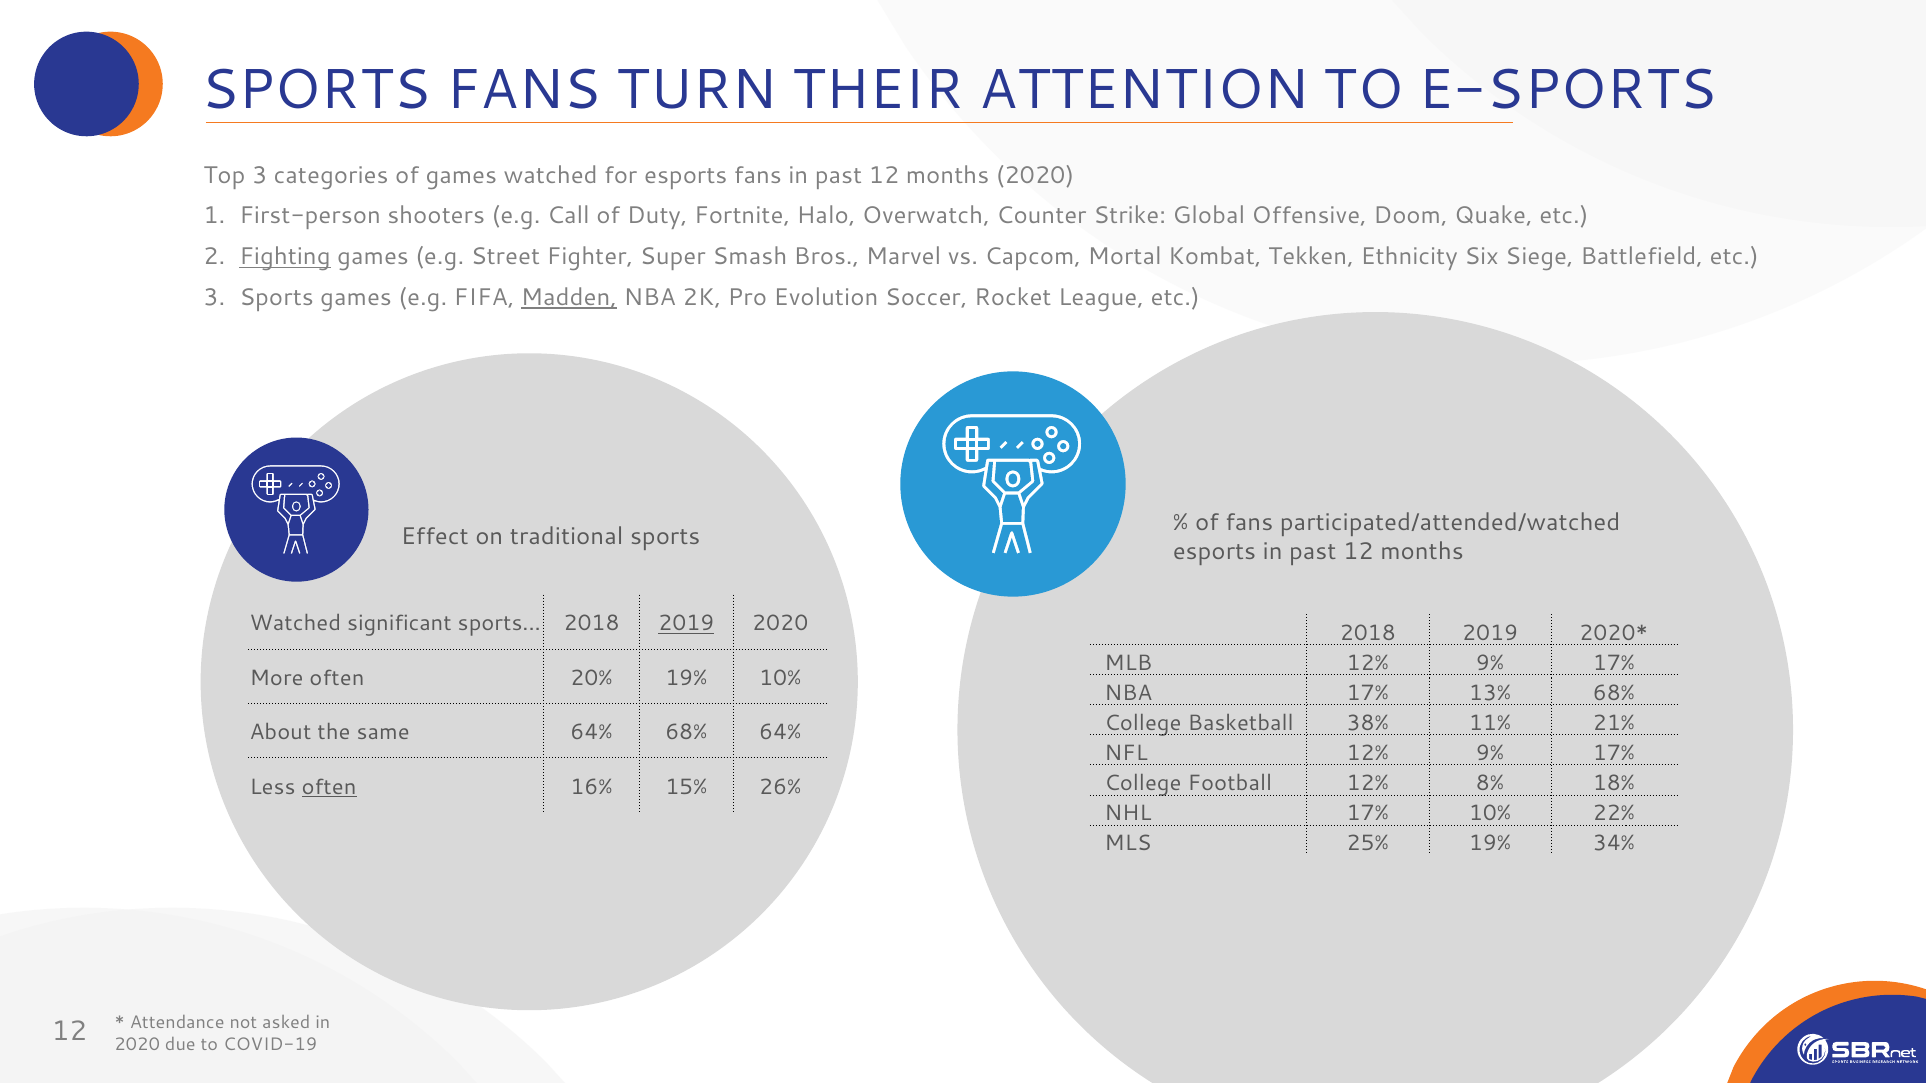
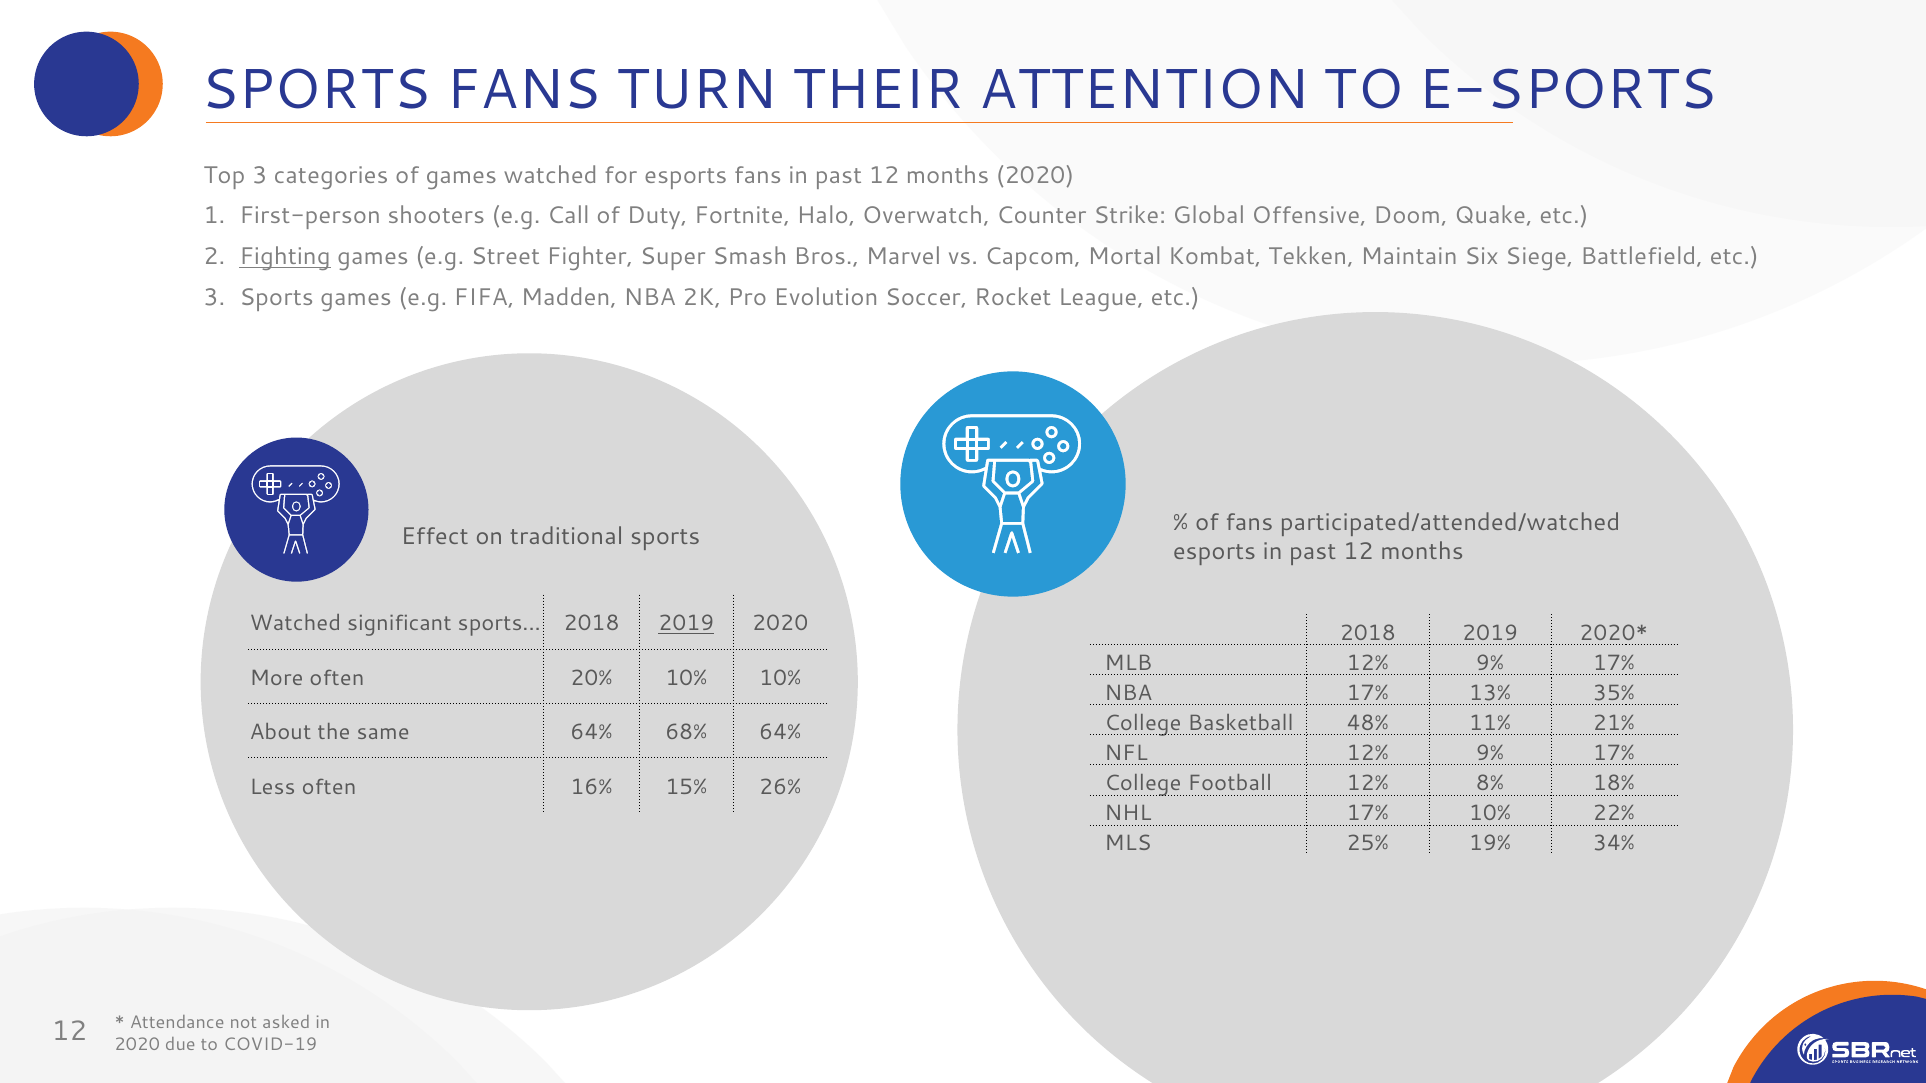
Ethnicity: Ethnicity -> Maintain
Madden underline: present -> none
20% 19%: 19% -> 10%
13% 68%: 68% -> 35%
38%: 38% -> 48%
often at (329, 787) underline: present -> none
